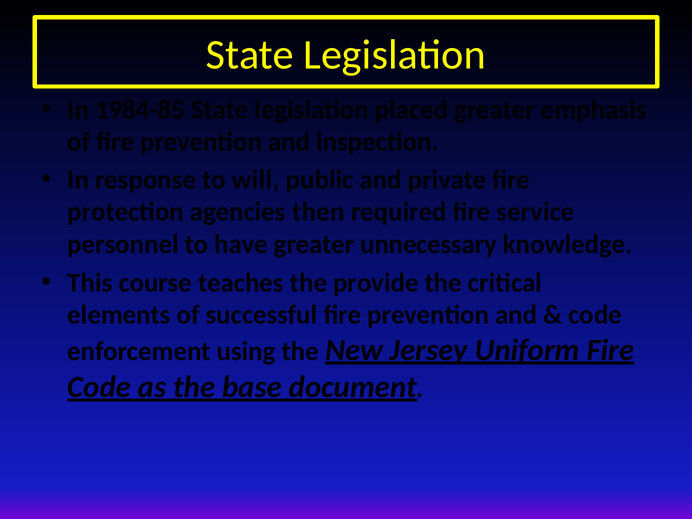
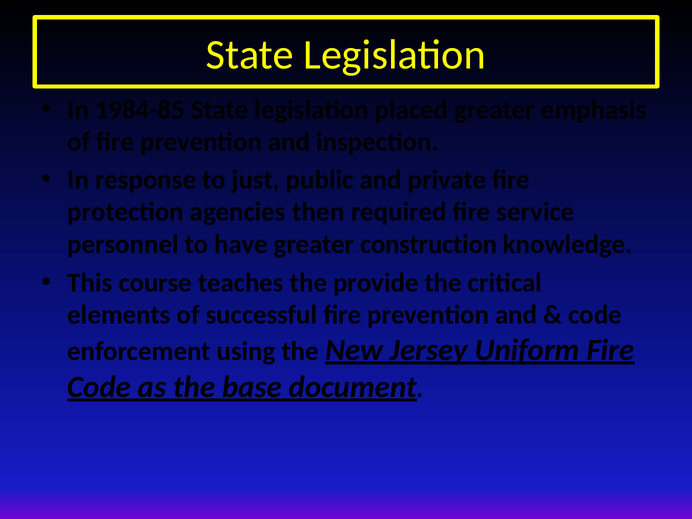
will: will -> just
unnecessary: unnecessary -> construction
